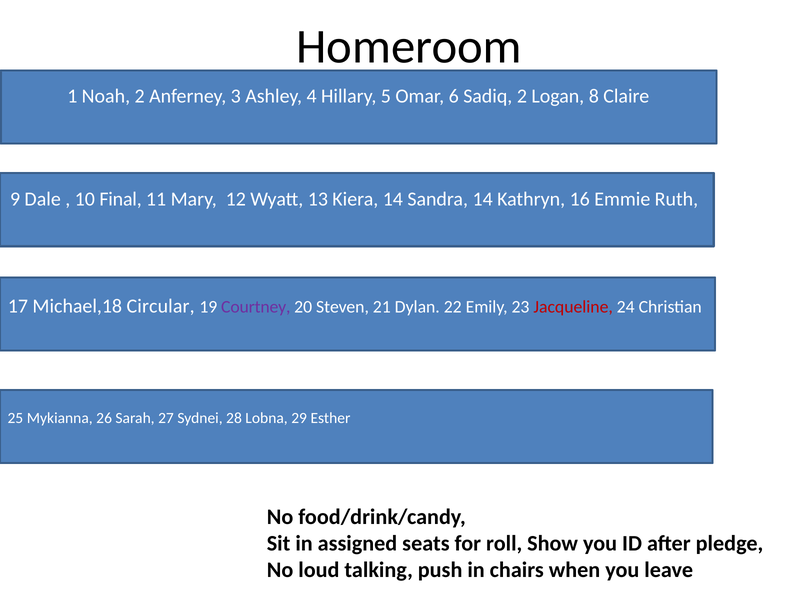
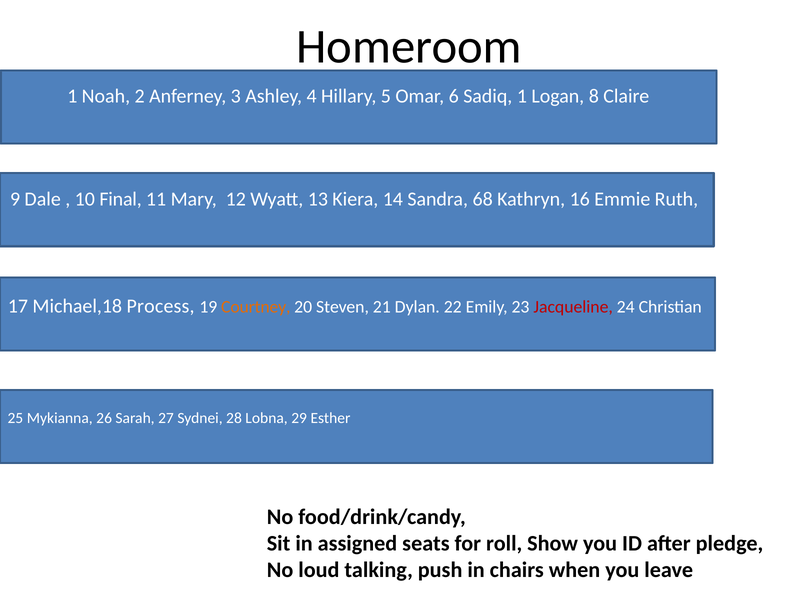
Sadiq 2: 2 -> 1
Sandra 14: 14 -> 68
Circular: Circular -> Process
Courtney colour: purple -> orange
